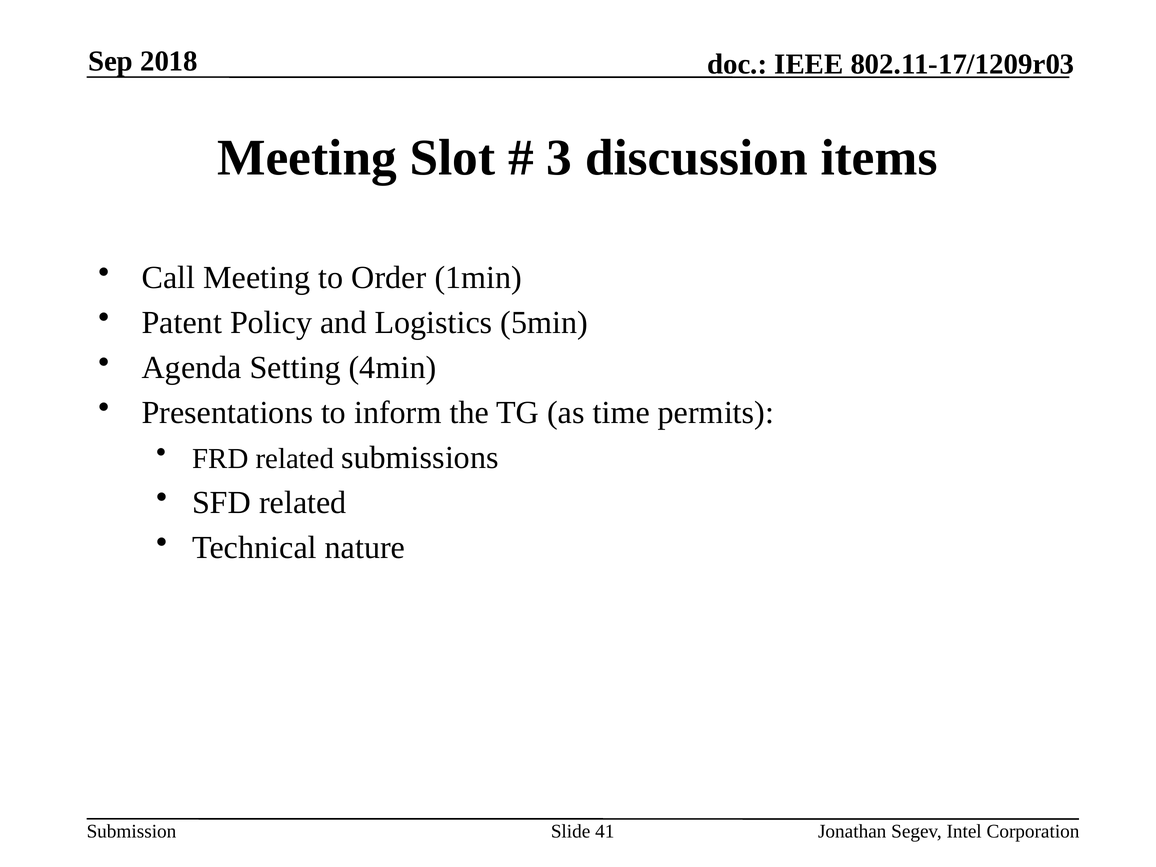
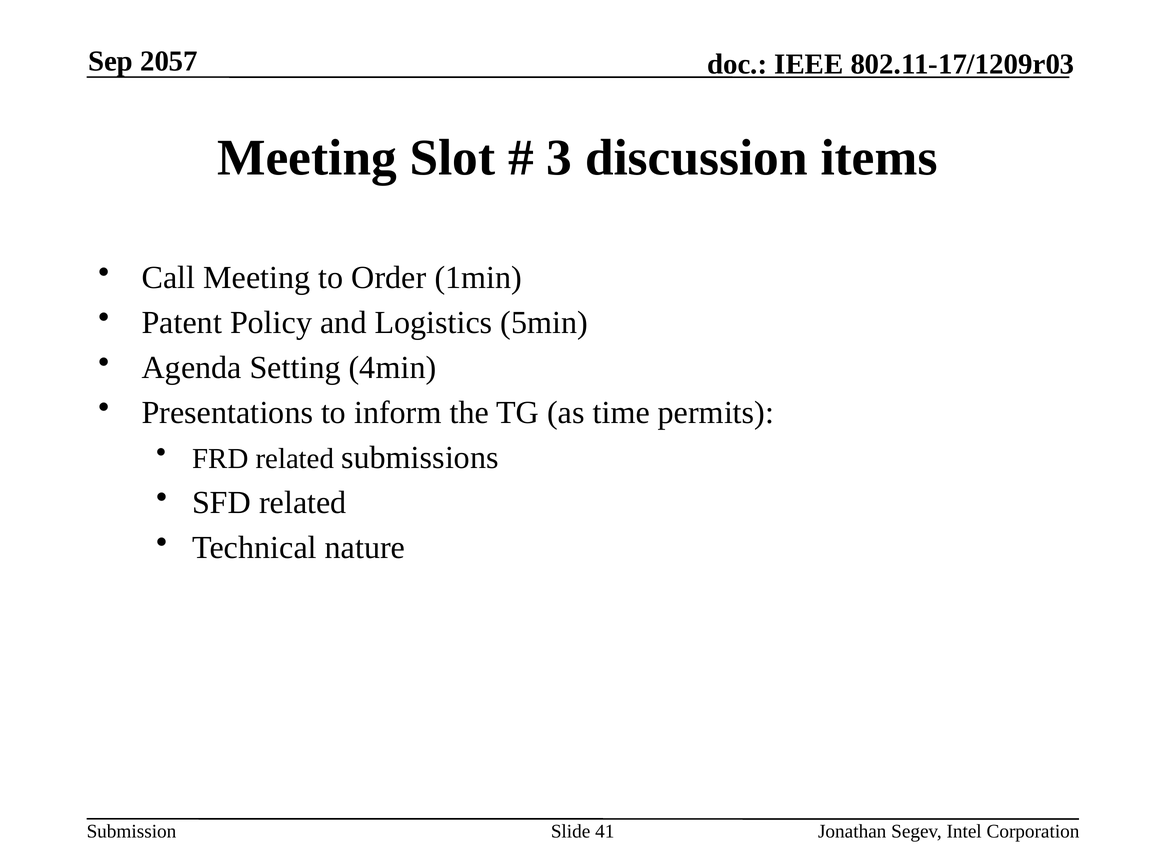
2018: 2018 -> 2057
